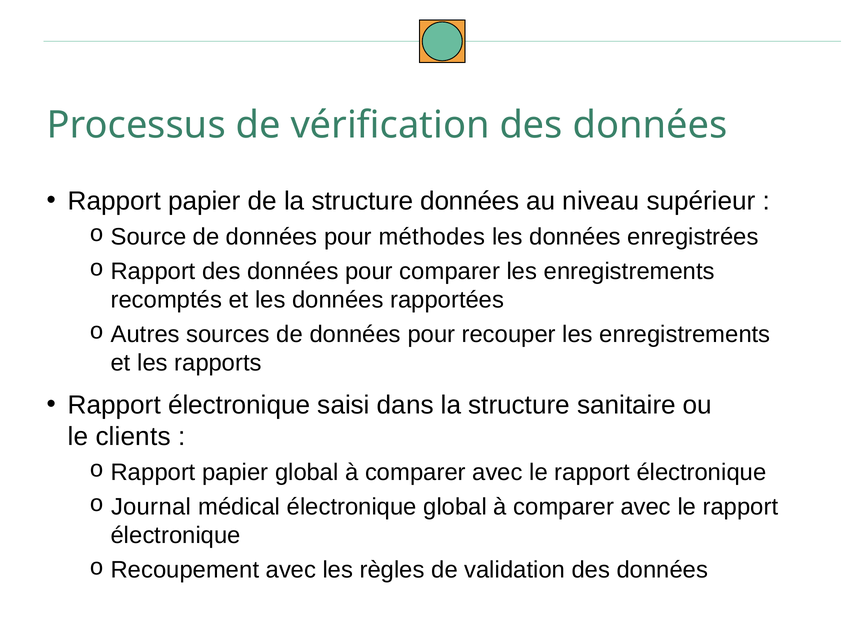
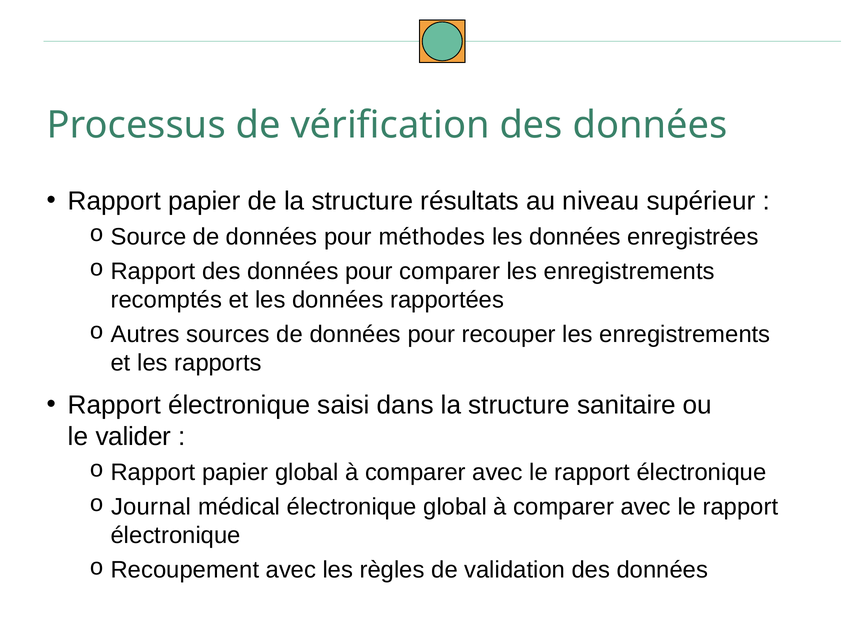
structure données: données -> résultats
clients: clients -> valider
